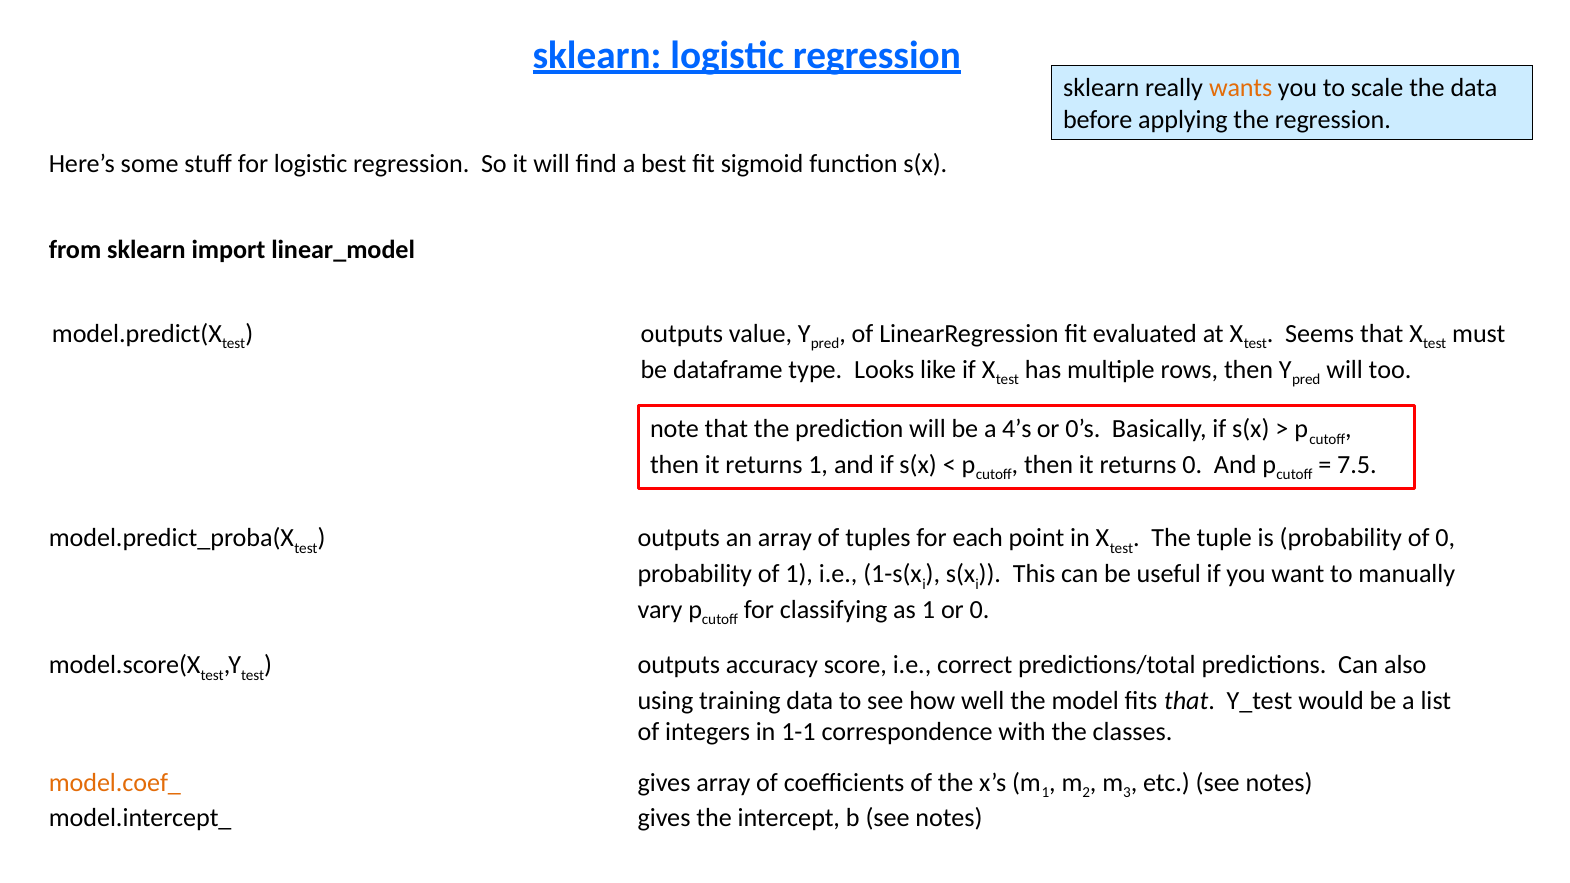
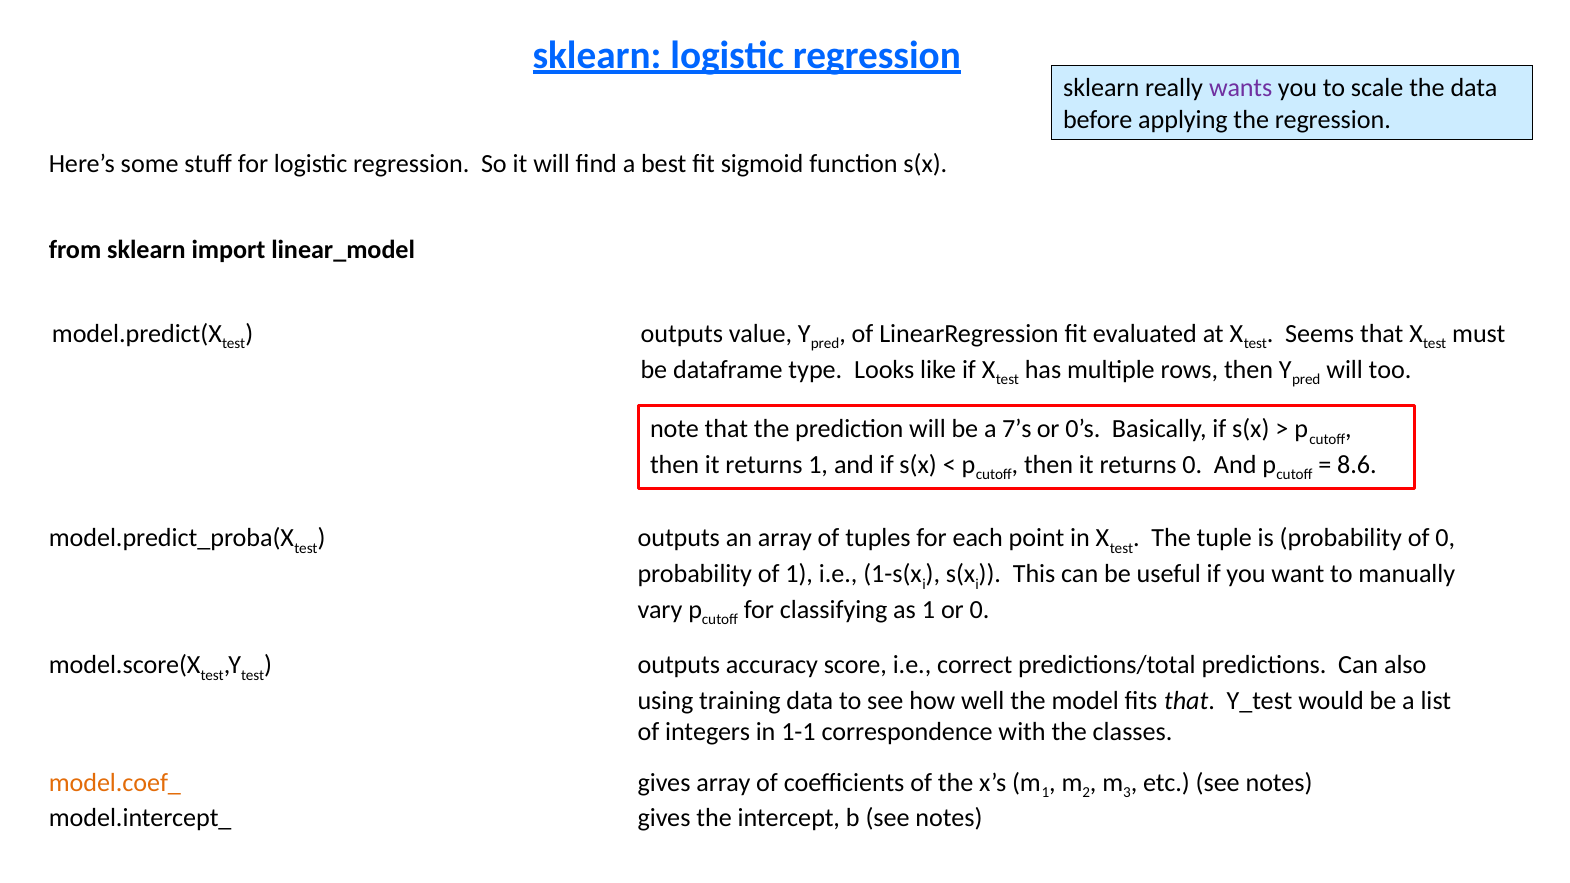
wants colour: orange -> purple
4’s: 4’s -> 7’s
7.5: 7.5 -> 8.6
